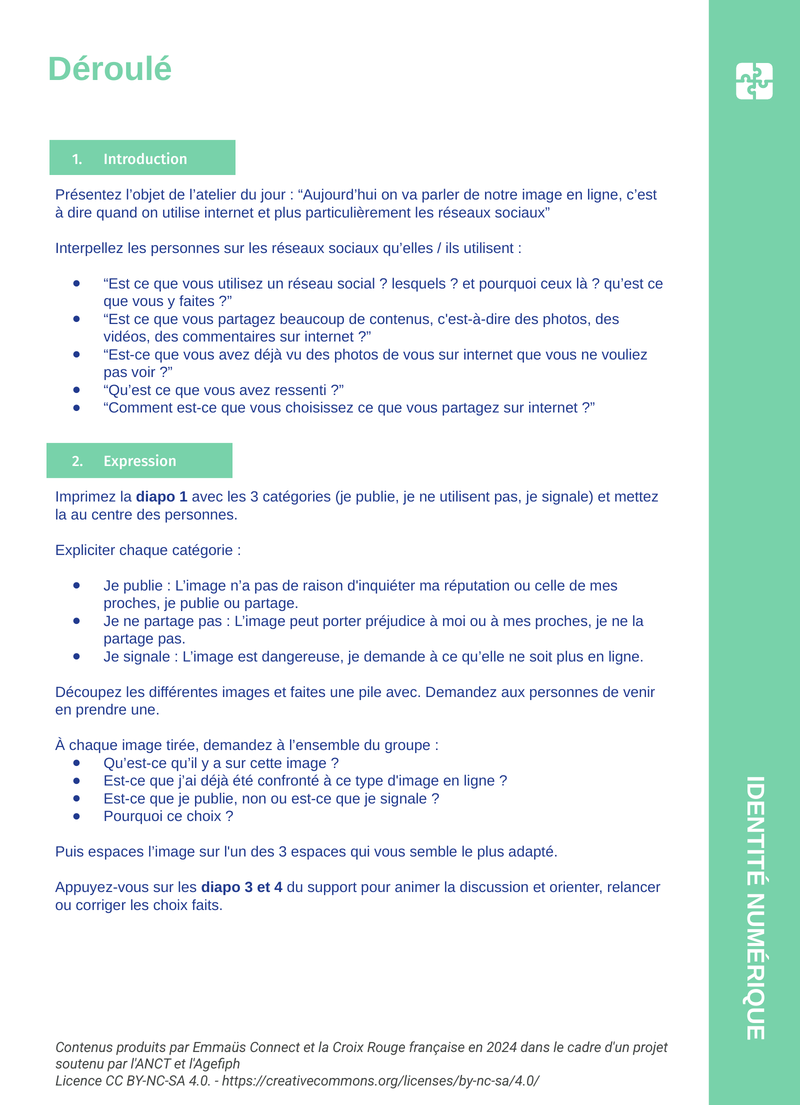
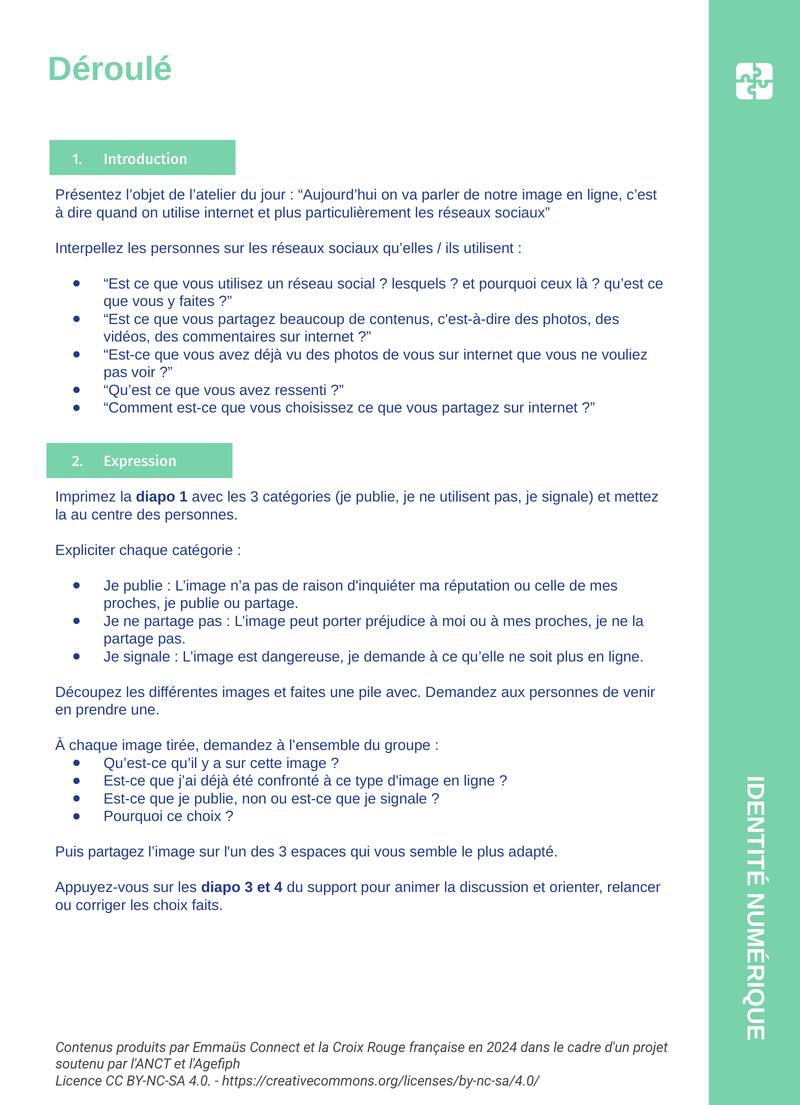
Puis espaces: espaces -> partagez
